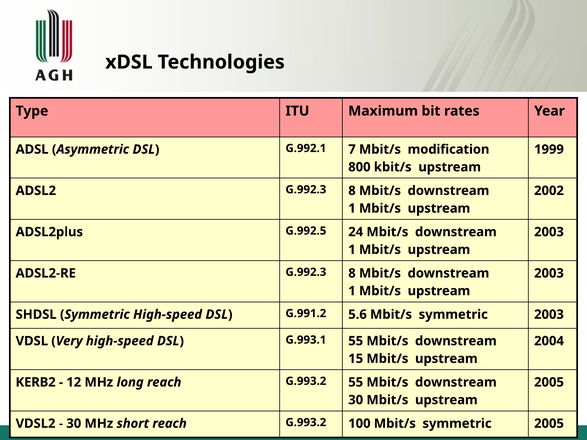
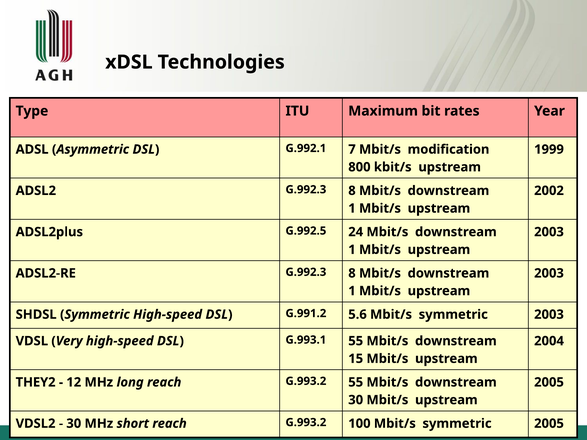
KERB2: KERB2 -> THEY2
